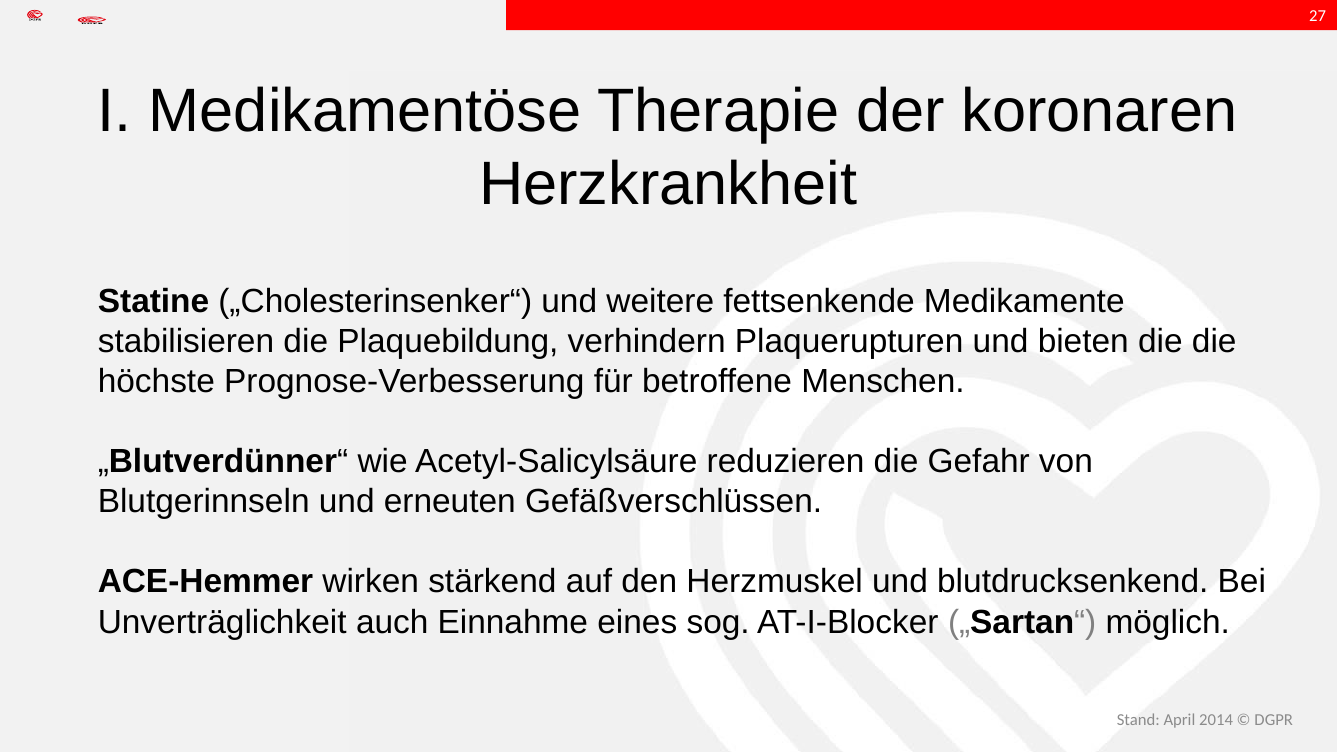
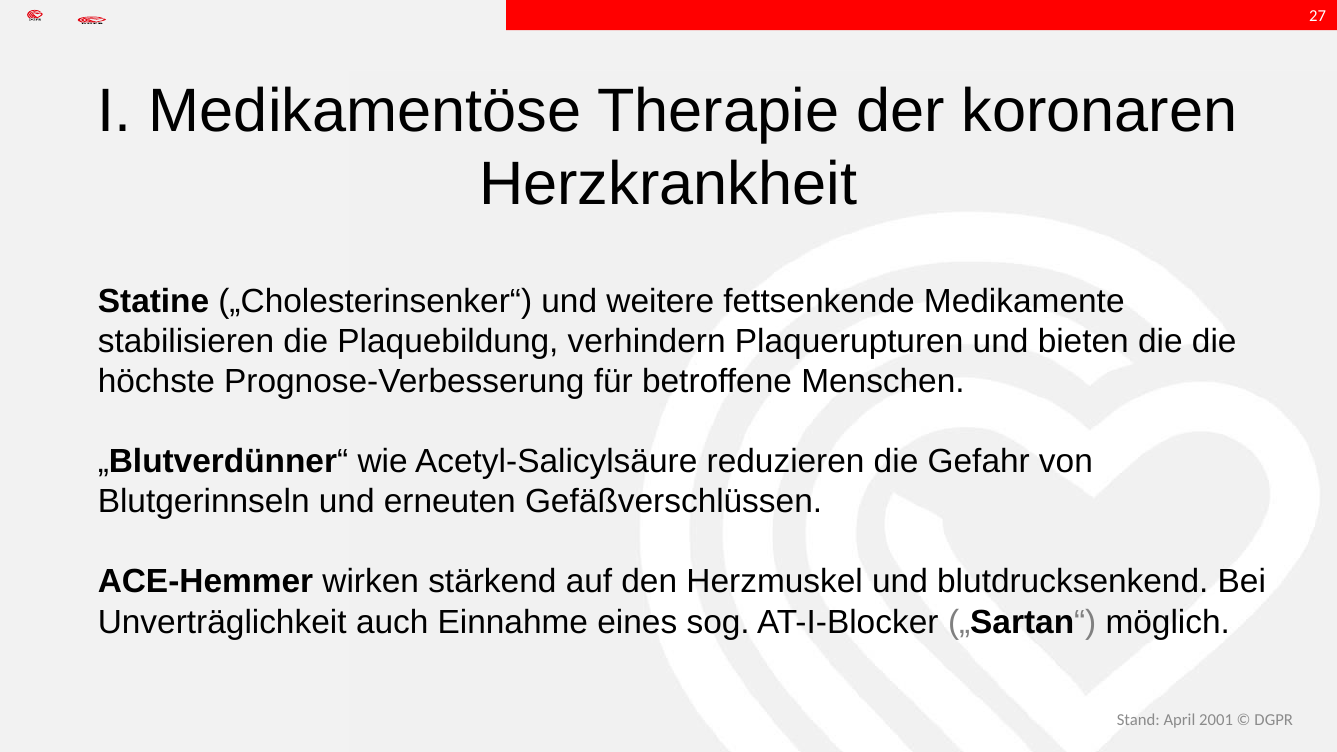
2014: 2014 -> 2001
